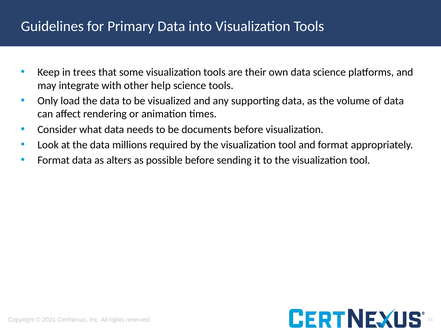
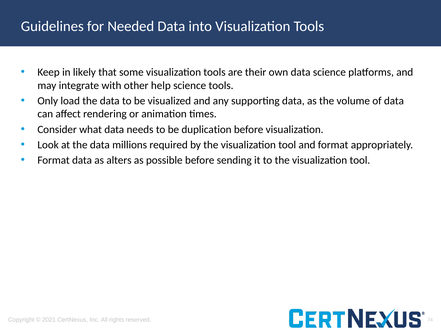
Primary: Primary -> Needed
trees: trees -> likely
documents: documents -> duplication
